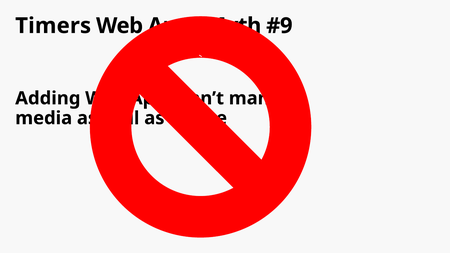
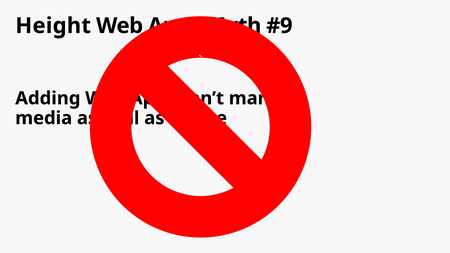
Timers: Timers -> Height
